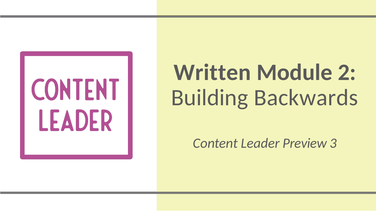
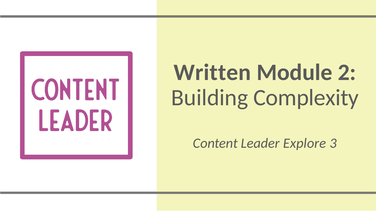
Backwards: Backwards -> Complexity
Preview: Preview -> Explore
